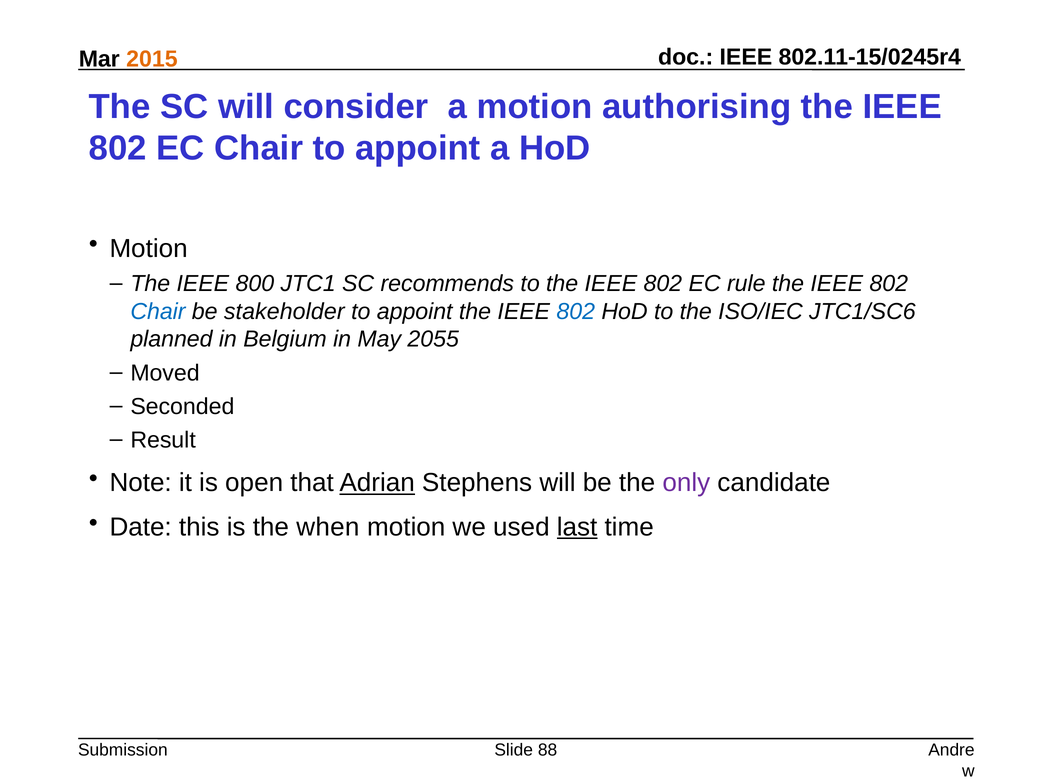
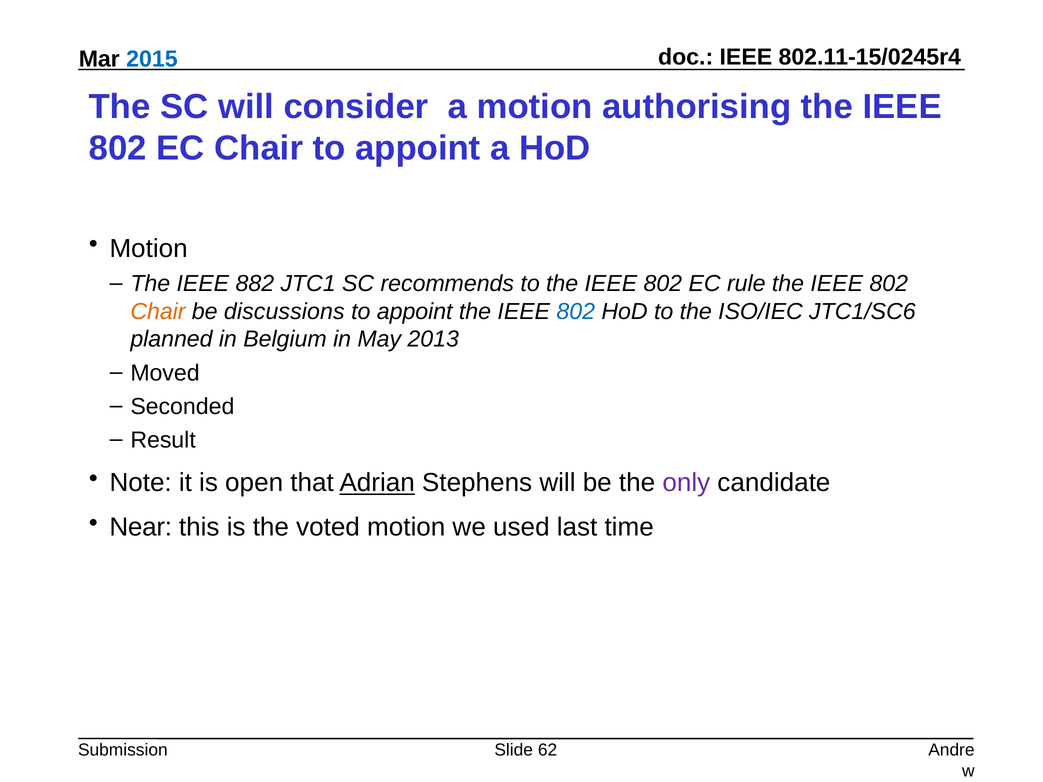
2015 colour: orange -> blue
800: 800 -> 882
Chair at (158, 312) colour: blue -> orange
stakeholder: stakeholder -> discussions
2055: 2055 -> 2013
Date: Date -> Near
when: when -> voted
last underline: present -> none
88: 88 -> 62
